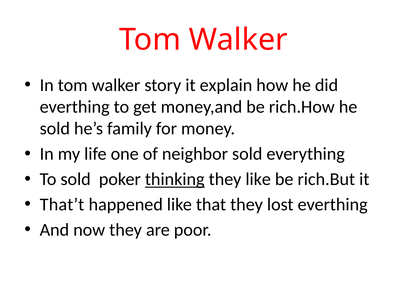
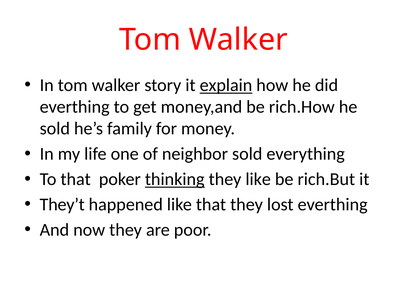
explain underline: none -> present
To sold: sold -> that
That’t: That’t -> They’t
